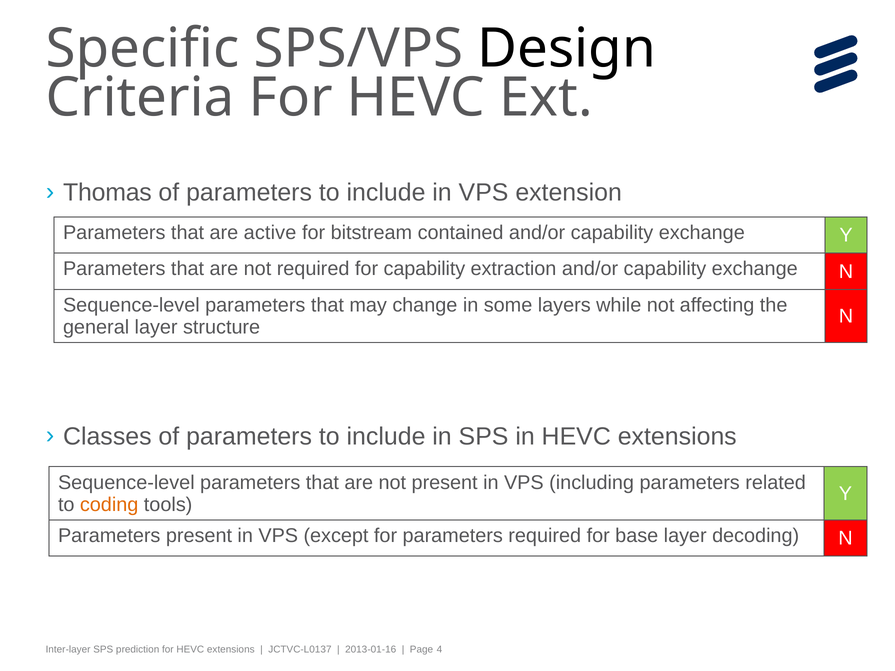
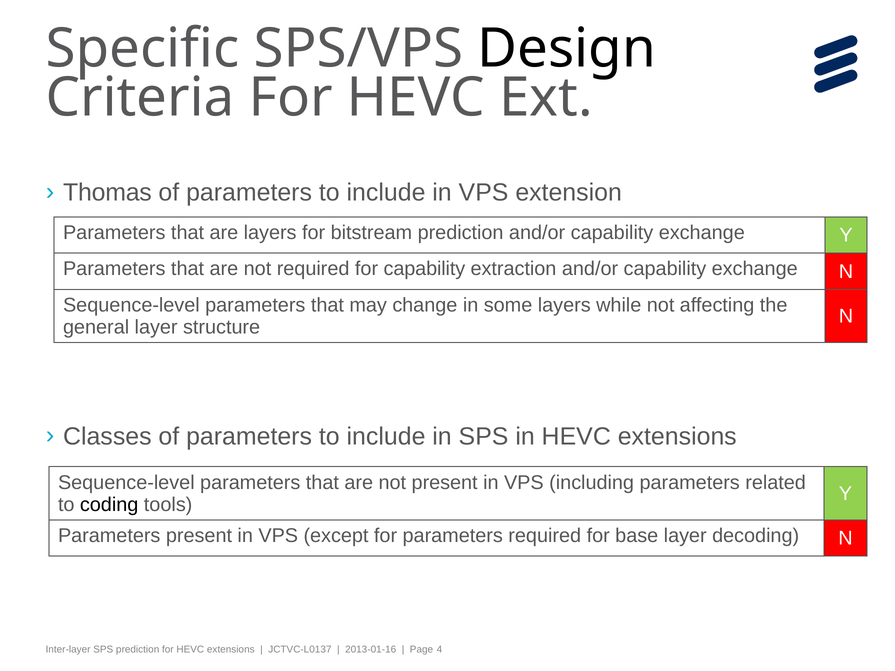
are active: active -> layers
bitstream contained: contained -> prediction
coding colour: orange -> black
